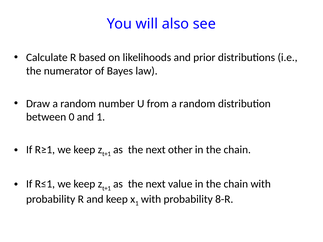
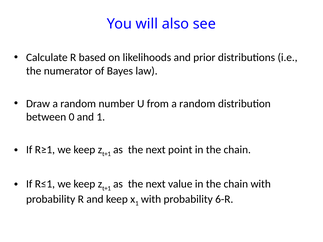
other: other -> point
8-R: 8-R -> 6-R
